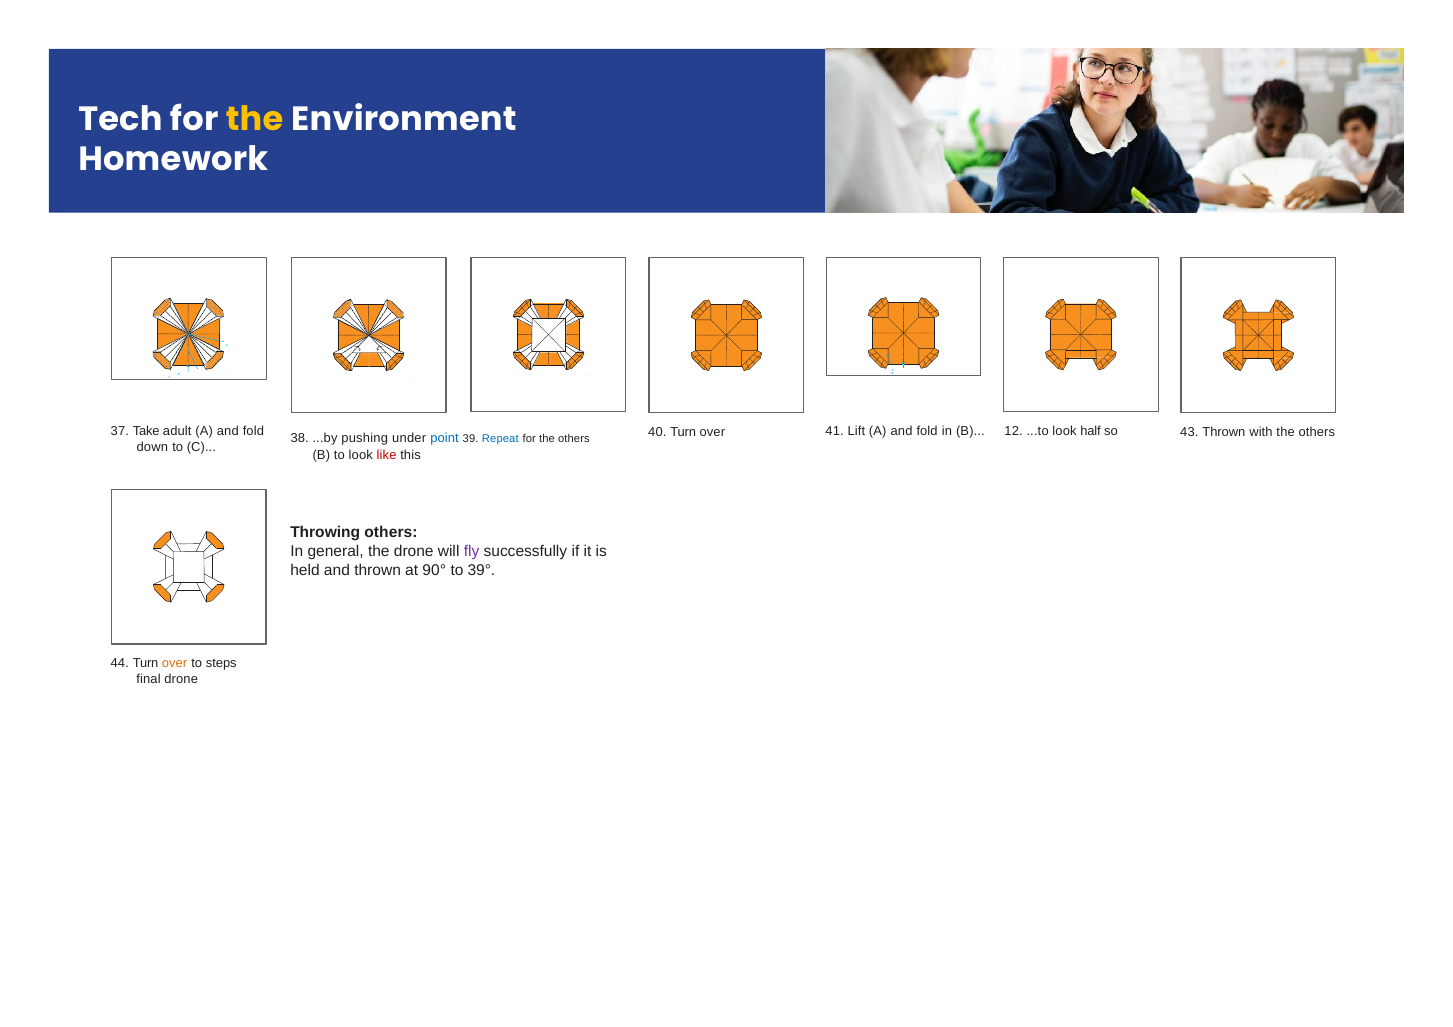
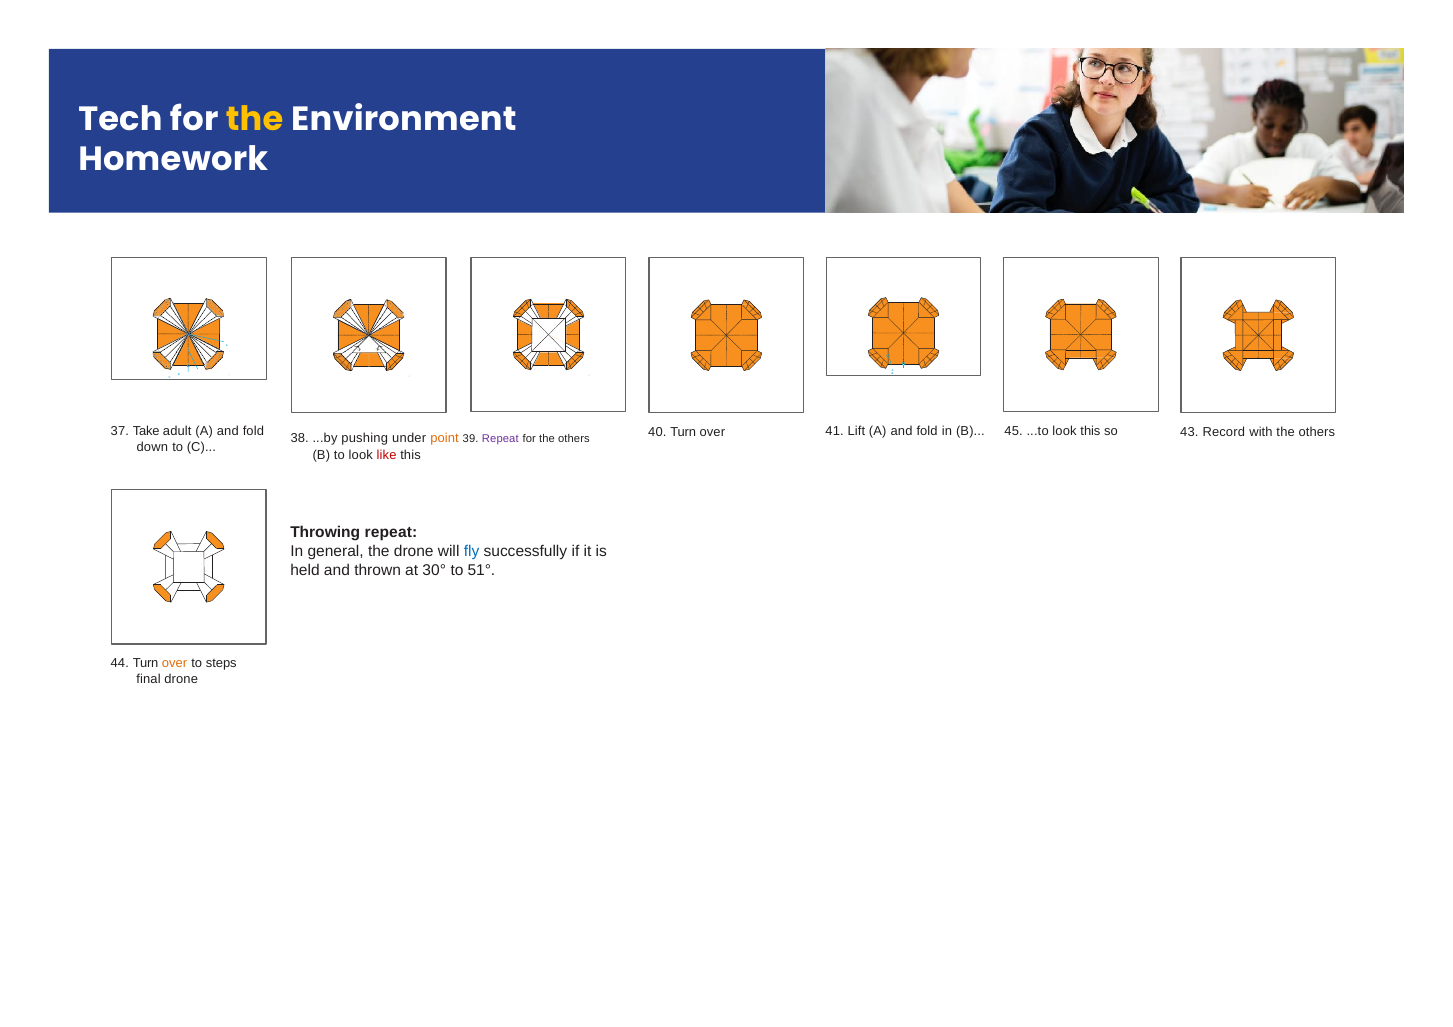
12: 12 -> 45
look half: half -> this
43 Thrown: Thrown -> Record
point colour: blue -> orange
Repeat at (500, 439) colour: blue -> purple
Throwing others: others -> repeat
fly colour: purple -> blue
90°: 90° -> 30°
39°: 39° -> 51°
